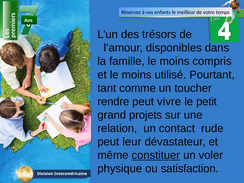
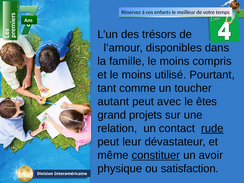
rendre: rendre -> autant
vivre: vivre -> avec
petit: petit -> êtes
rude underline: none -> present
voler: voler -> avoir
